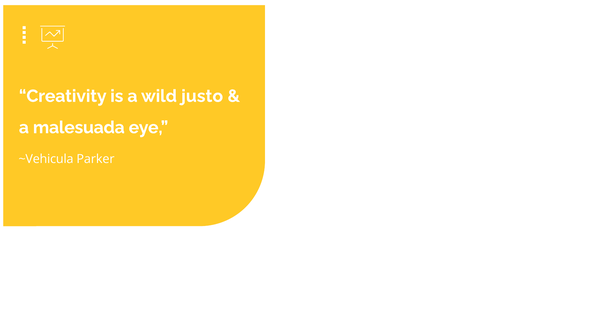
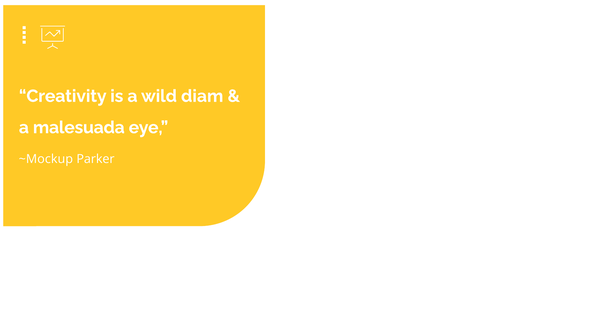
justo: justo -> diam
~Vehicula: ~Vehicula -> ~Mockup
